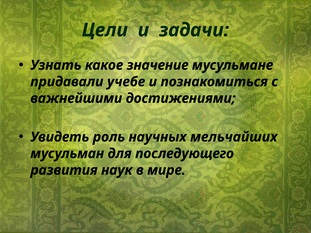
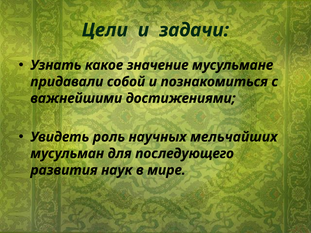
учебе: учебе -> собой
